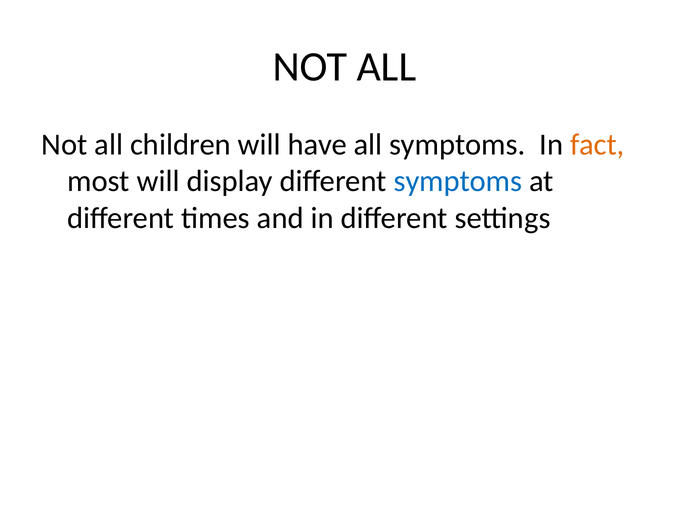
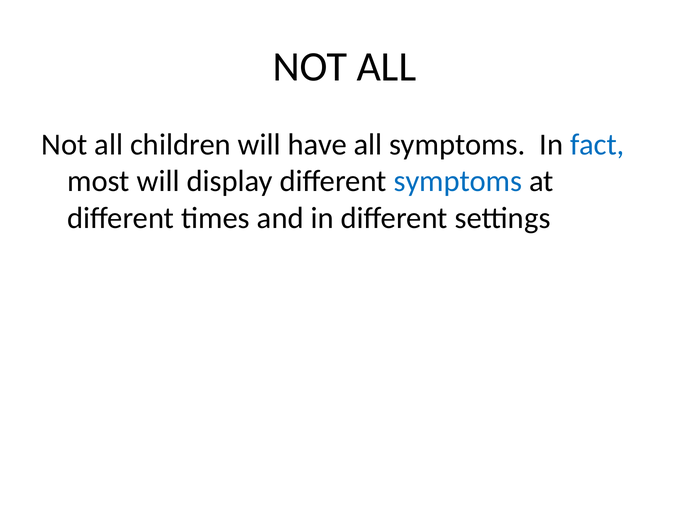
fact colour: orange -> blue
